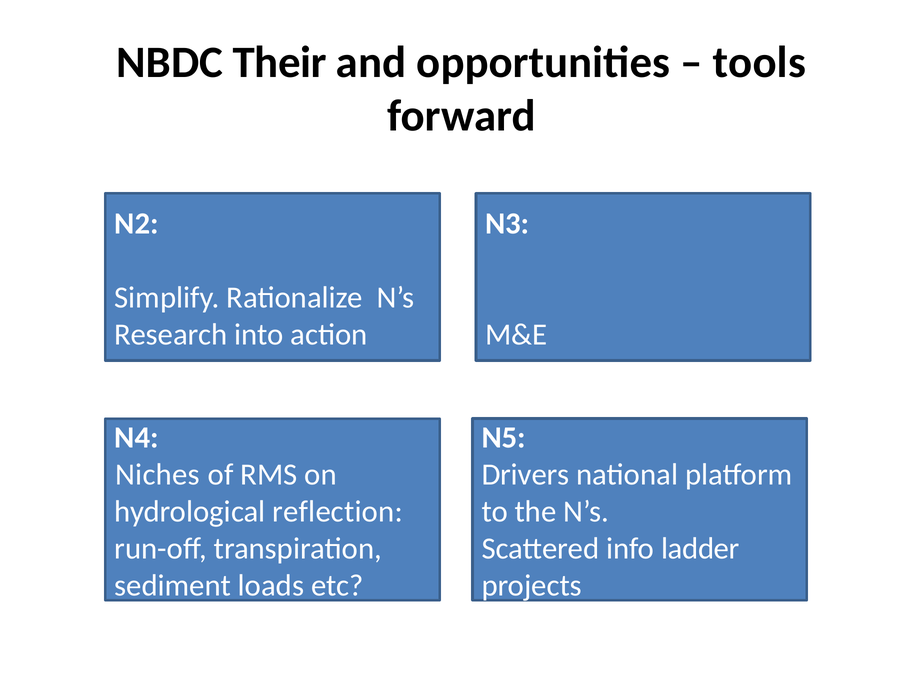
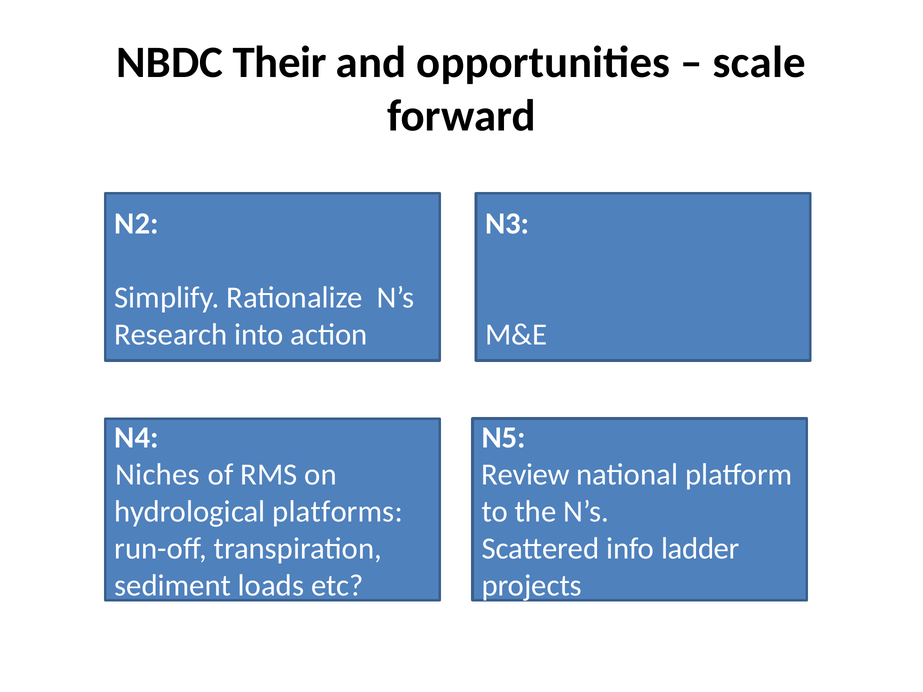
tools: tools -> scale
Drivers: Drivers -> Review
reflection: reflection -> platforms
